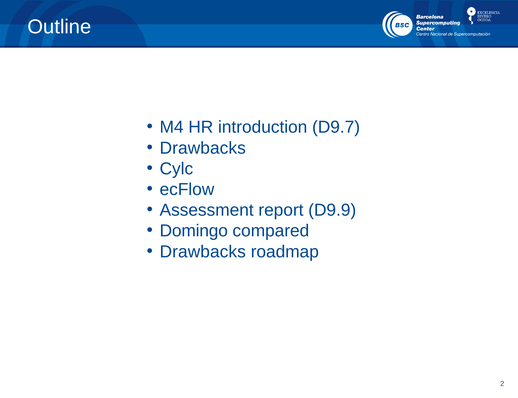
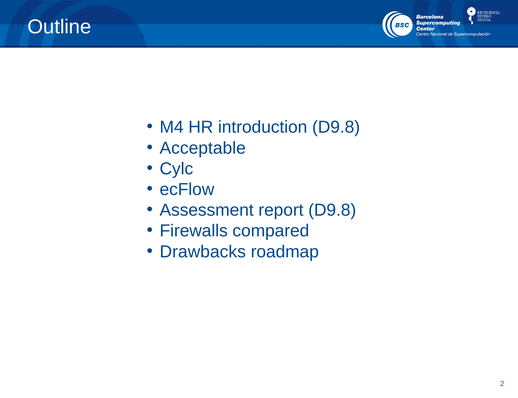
introduction D9.7: D9.7 -> D9.8
Drawbacks at (203, 148): Drawbacks -> Acceptable
report D9.9: D9.9 -> D9.8
Domingo: Domingo -> Firewalls
